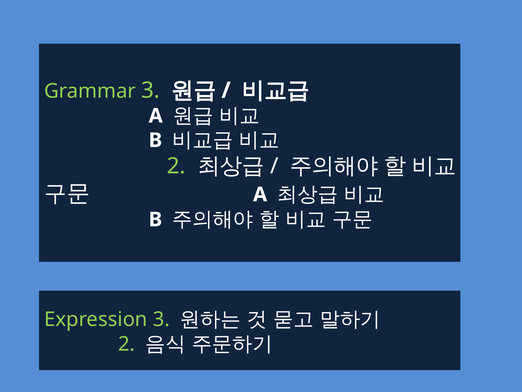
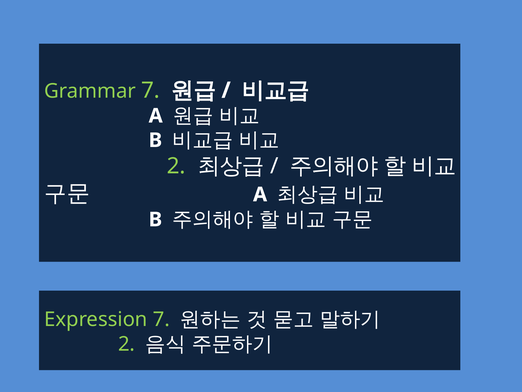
Grammar 3: 3 -> 7
Expression 3: 3 -> 7
